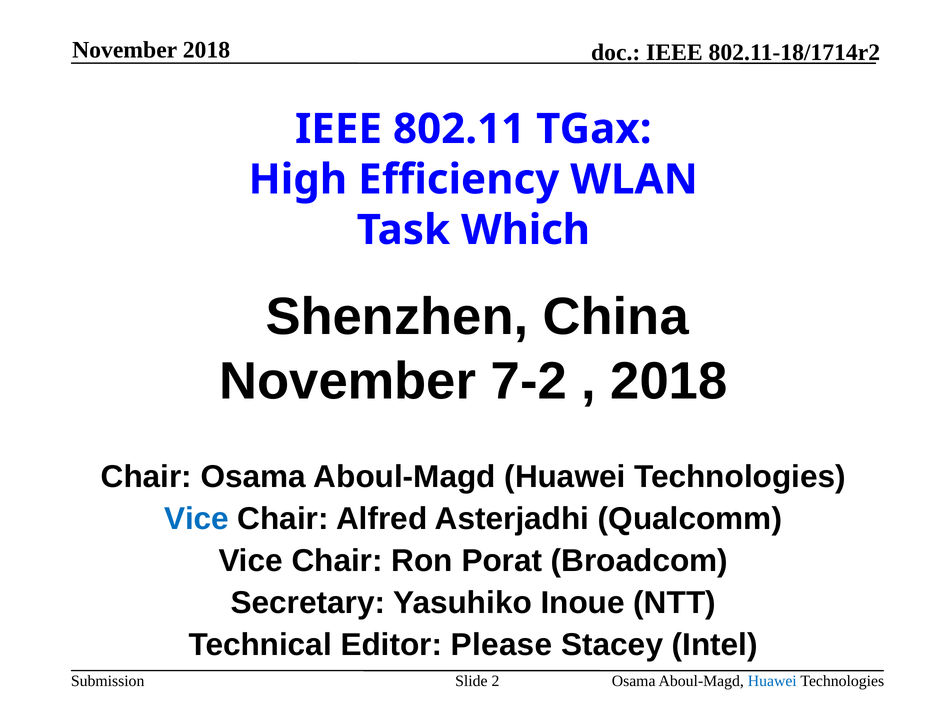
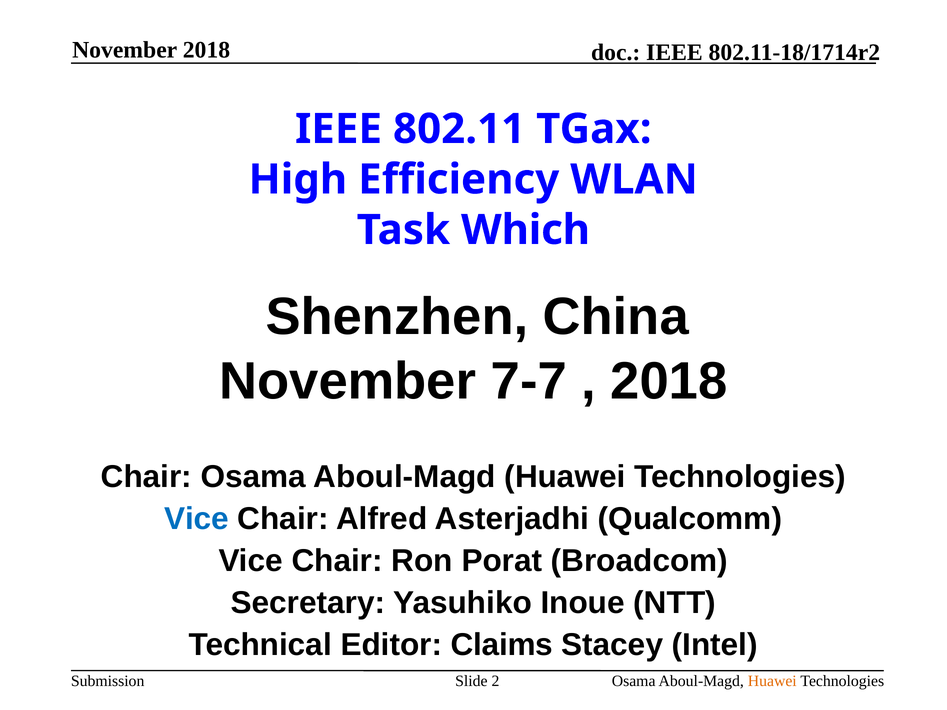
7-2: 7-2 -> 7-7
Please: Please -> Claims
Huawei at (772, 681) colour: blue -> orange
